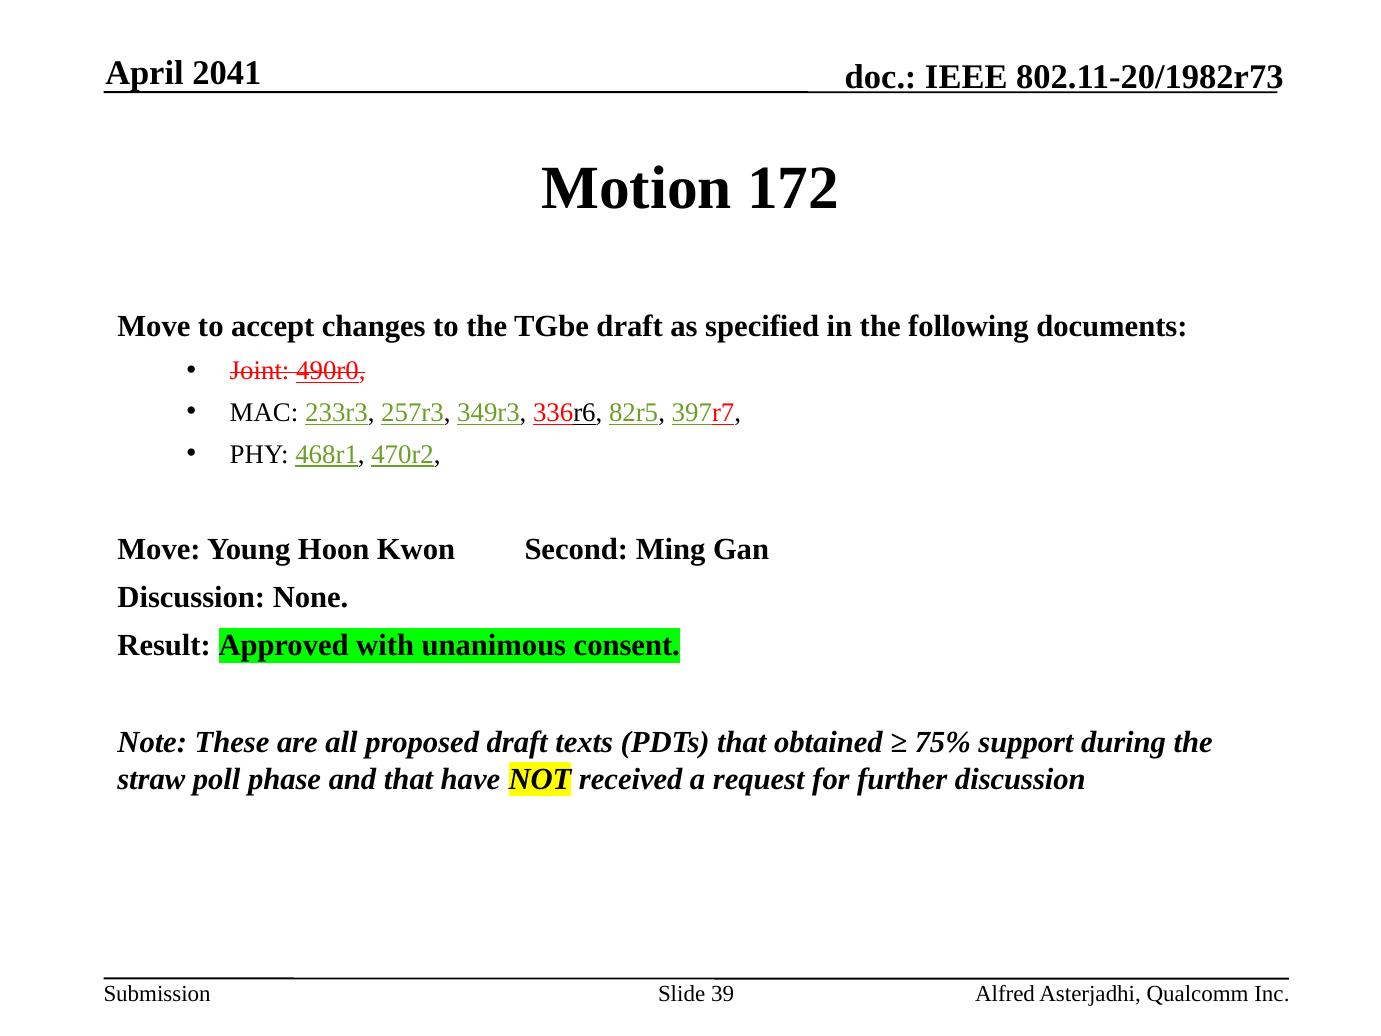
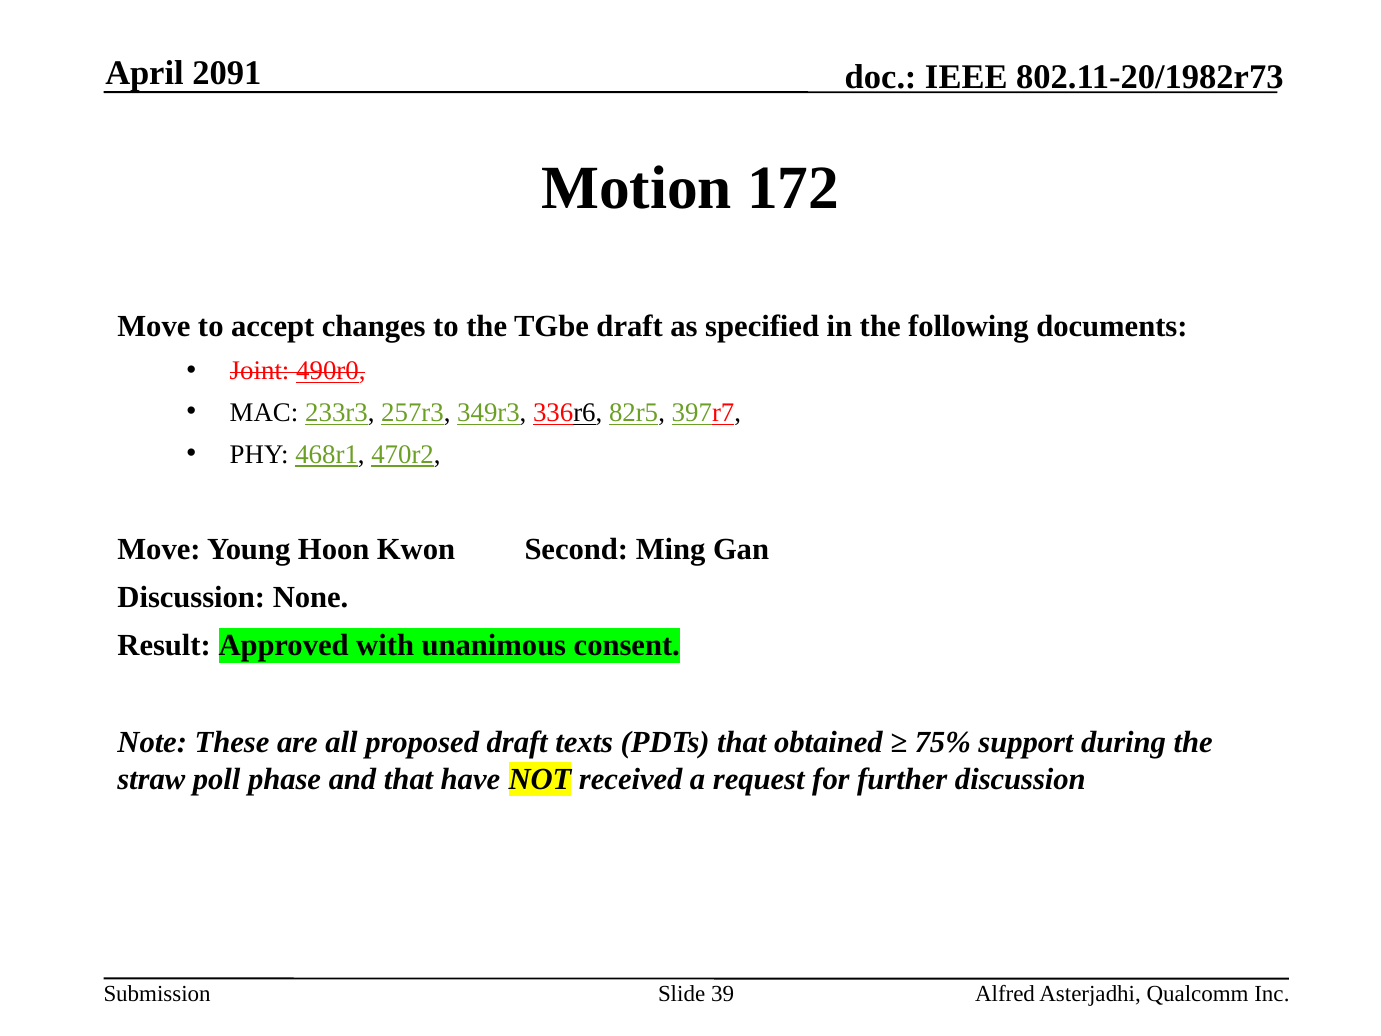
2041: 2041 -> 2091
